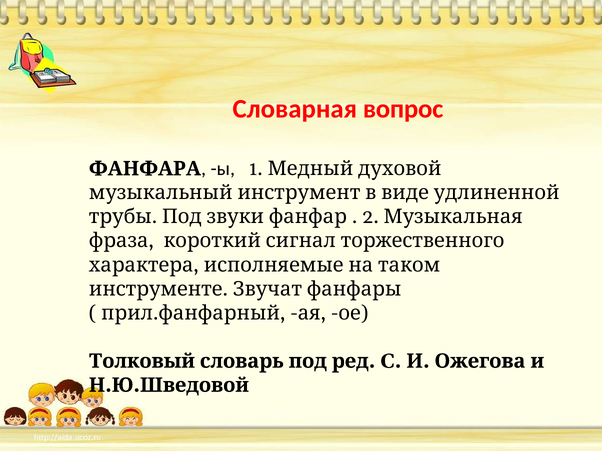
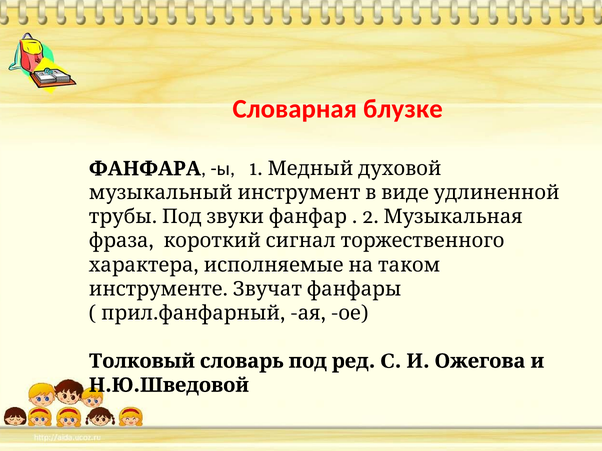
вопрос: вопрос -> блузке
